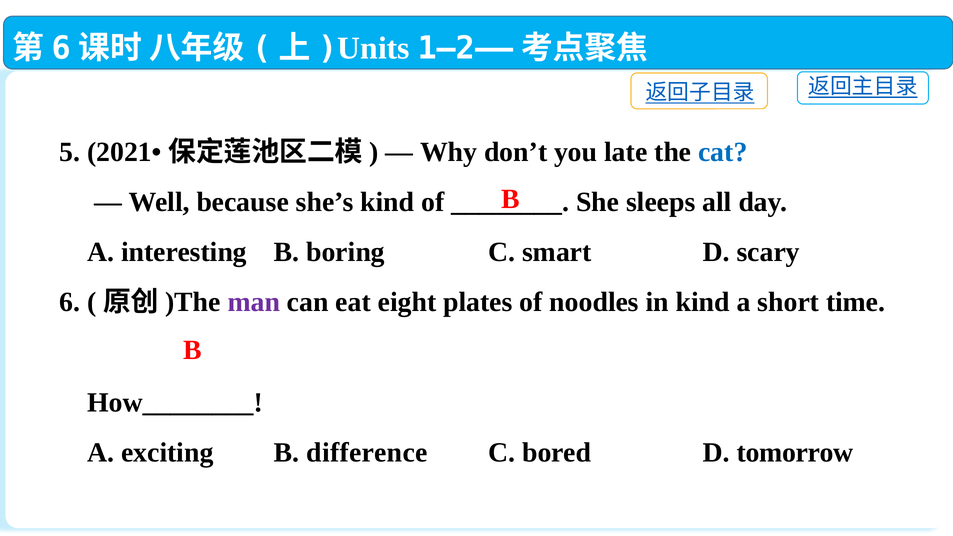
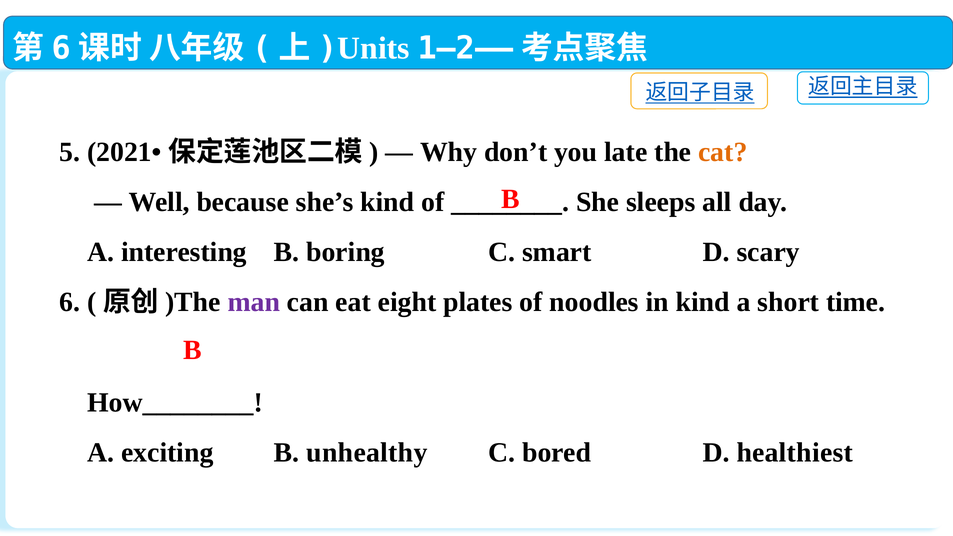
cat colour: blue -> orange
difference: difference -> unhealthy
tomorrow: tomorrow -> healthiest
